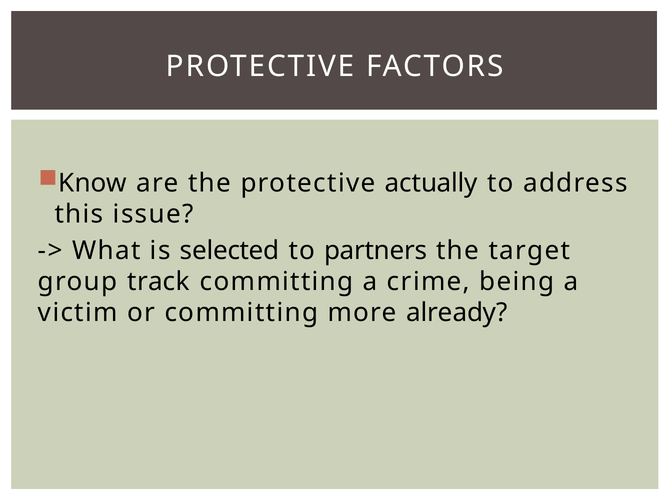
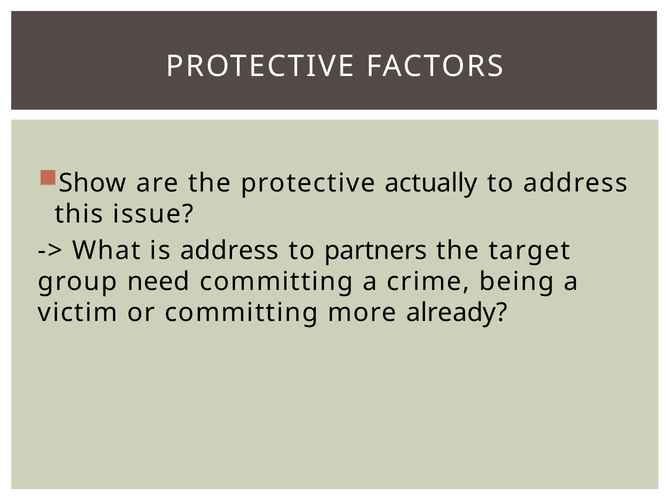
Know: Know -> Show
is selected: selected -> address
track: track -> need
